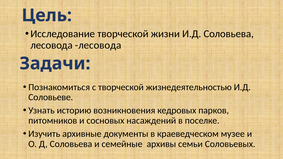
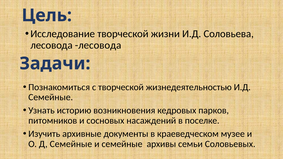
Соловьеве at (51, 97): Соловьеве -> Семейные
Д Соловьева: Соловьева -> Семейные
